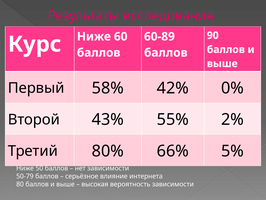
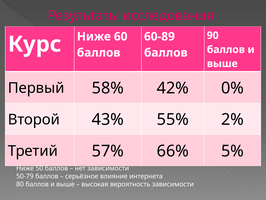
80%: 80% -> 57%
